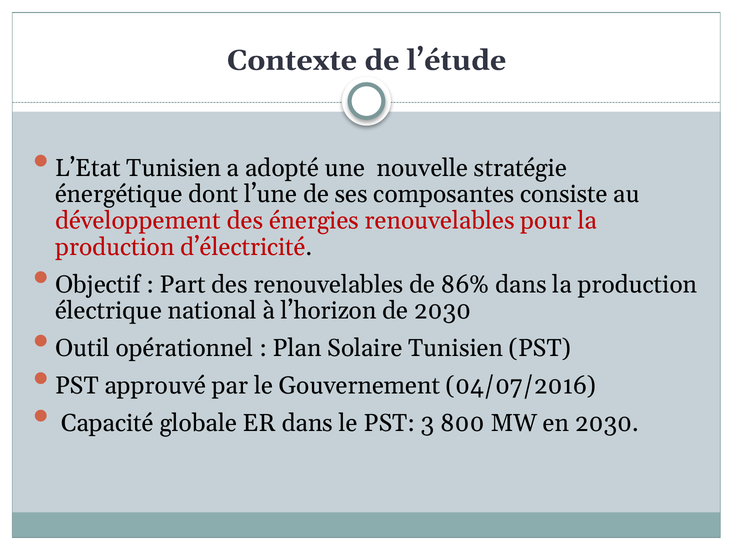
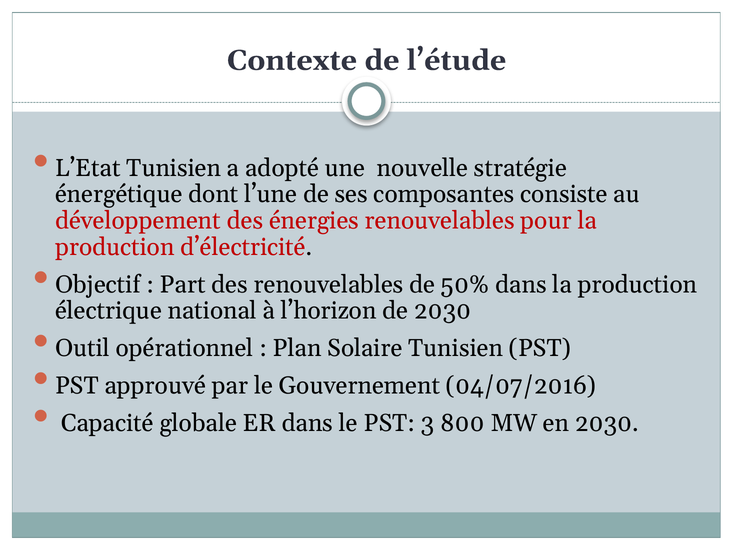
86%: 86% -> 50%
